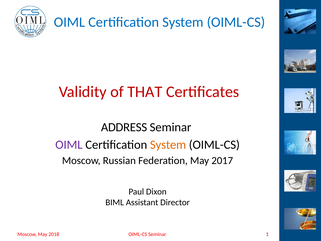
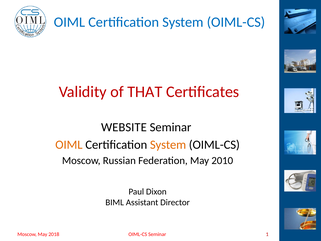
ADDRESS: ADDRESS -> WEBSITE
OIML at (69, 145) colour: purple -> orange
2017: 2017 -> 2010
